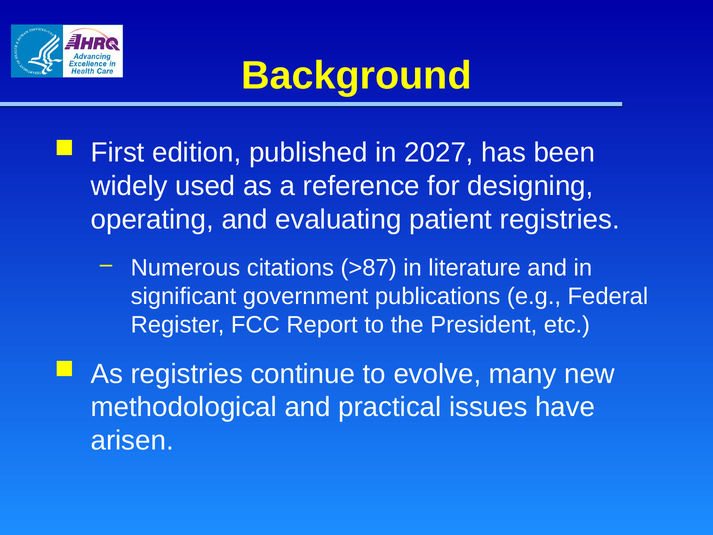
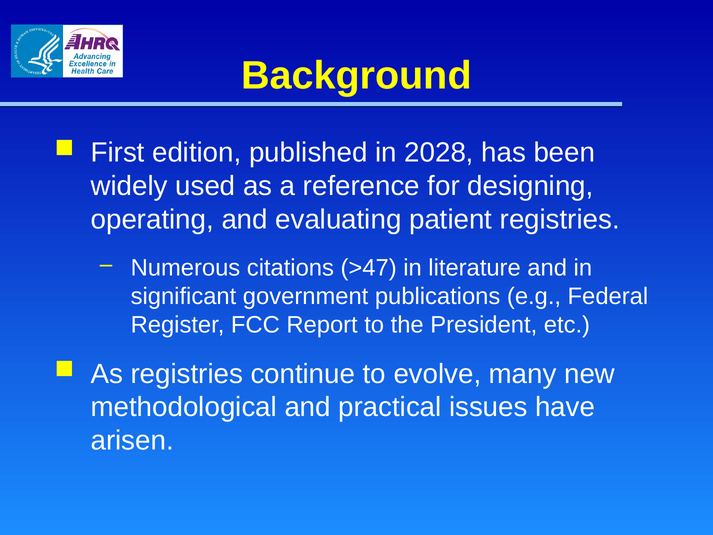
2027: 2027 -> 2028
>87: >87 -> >47
